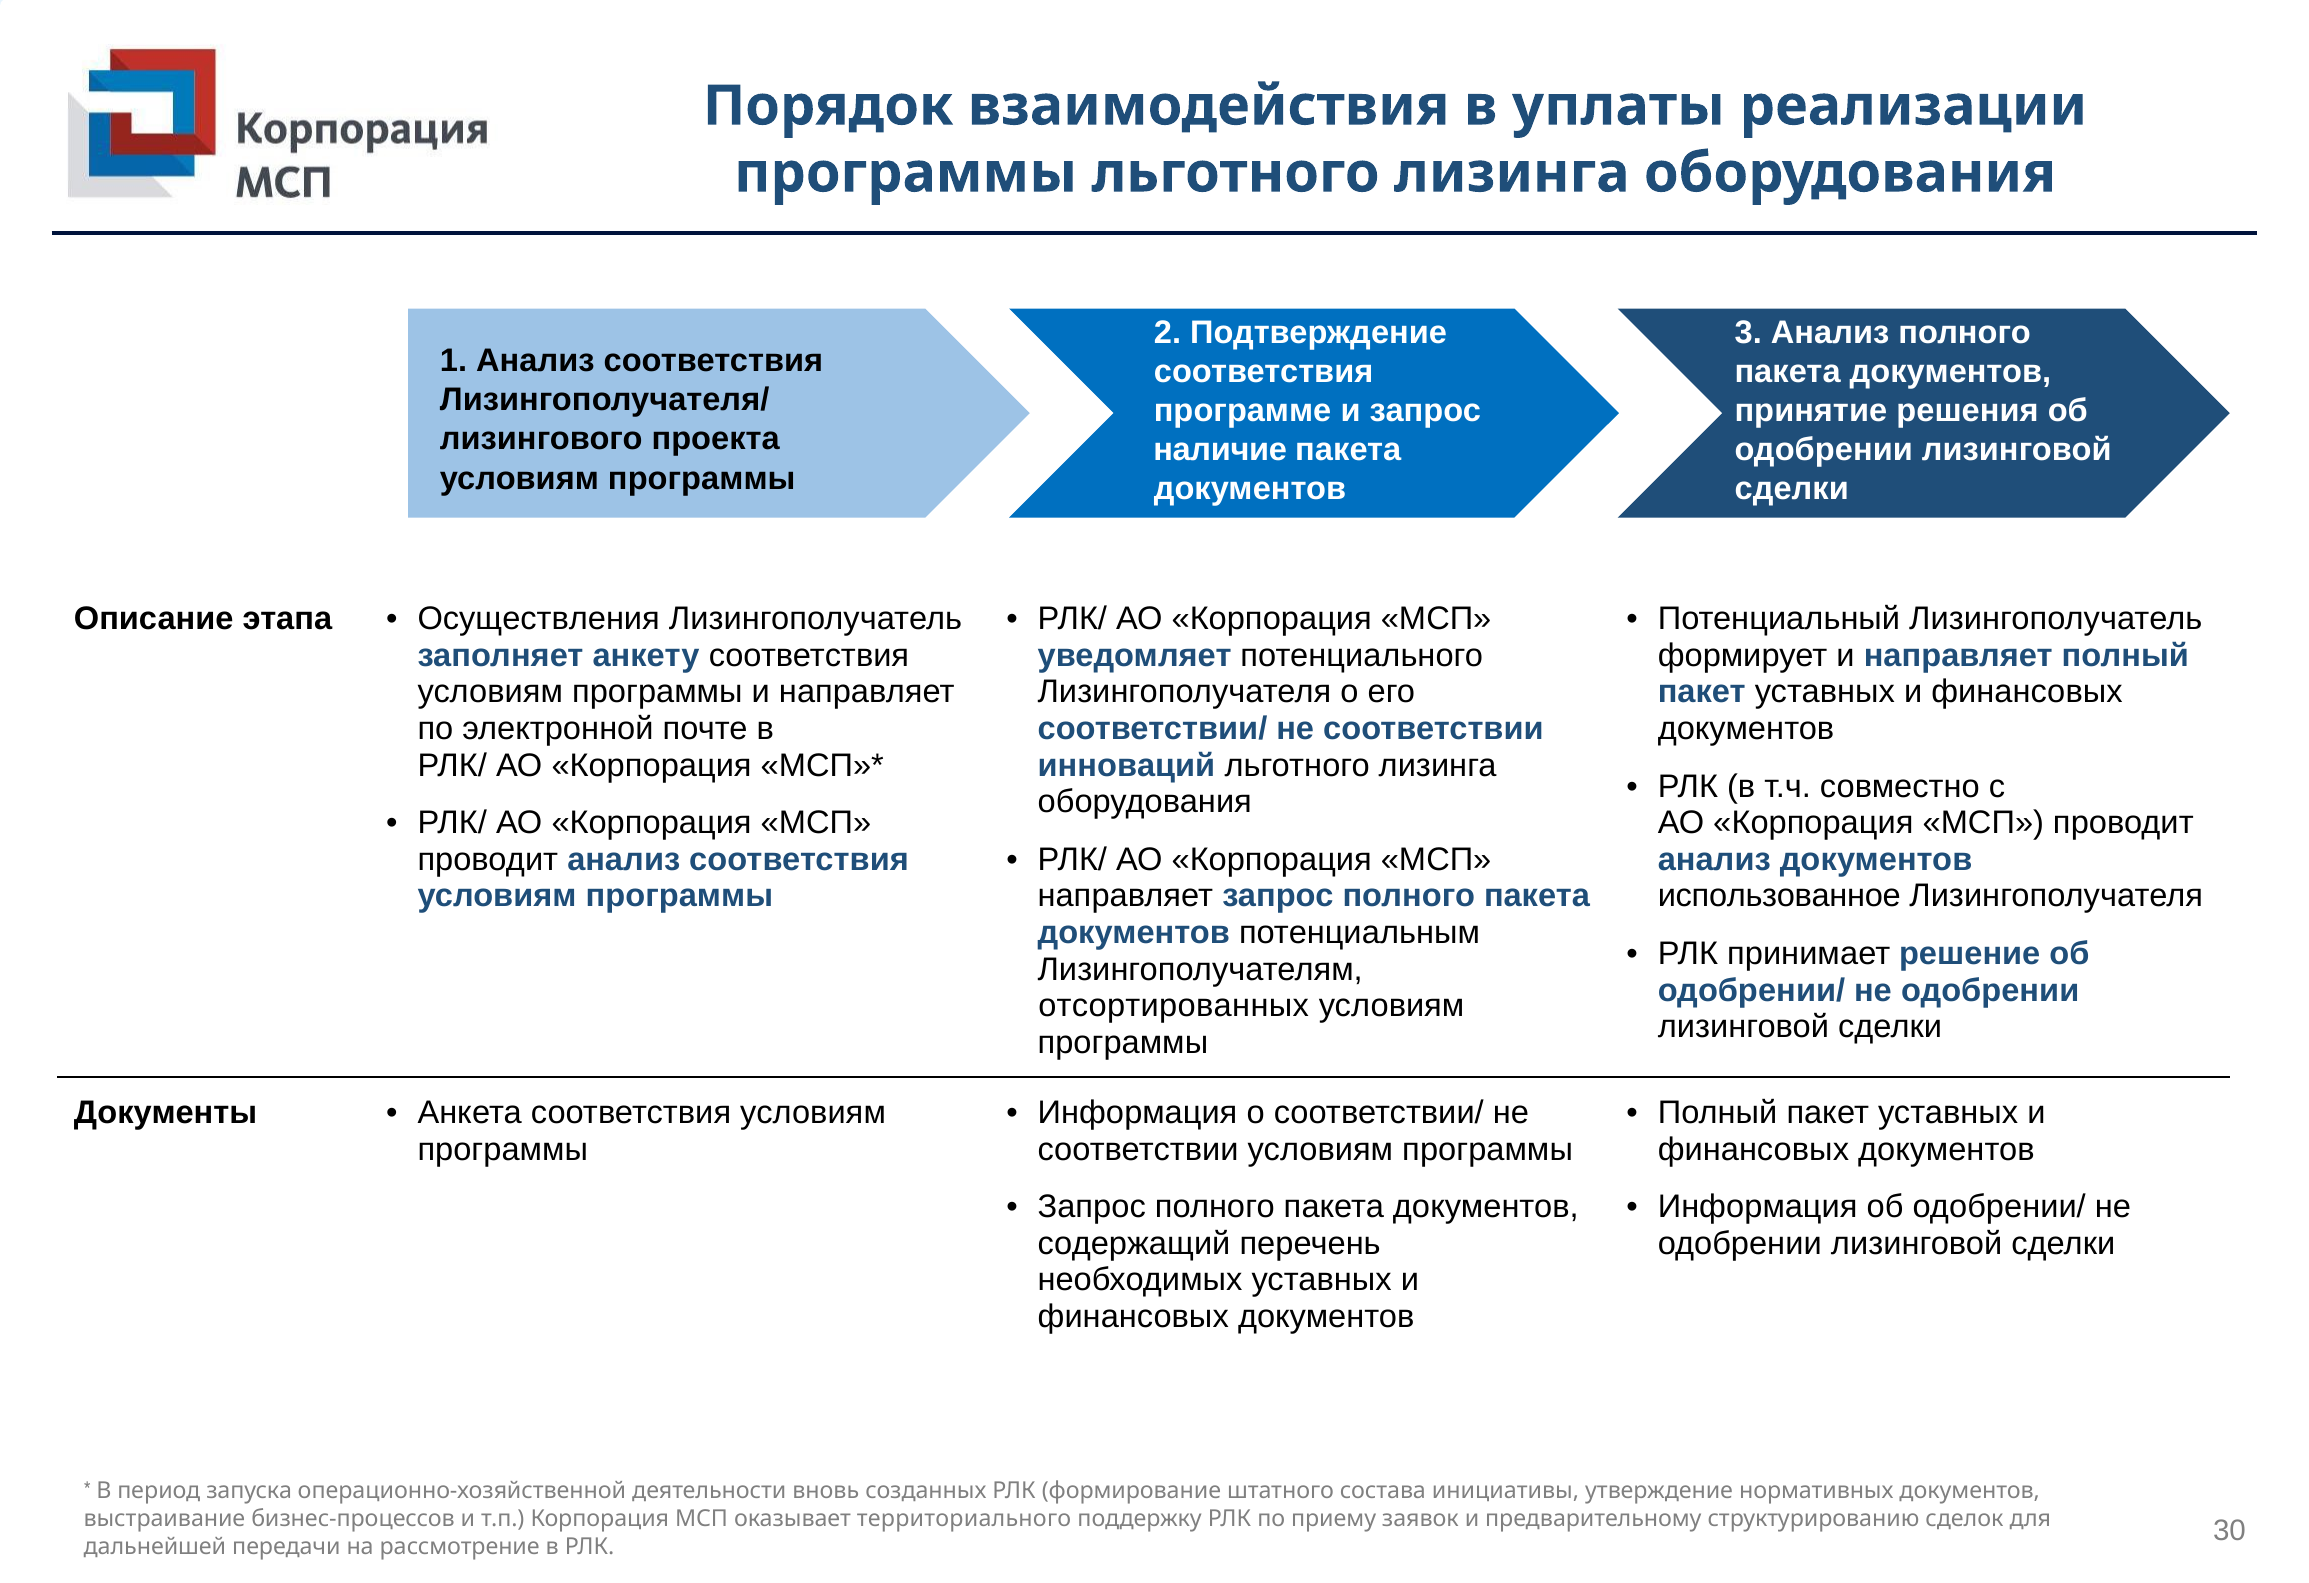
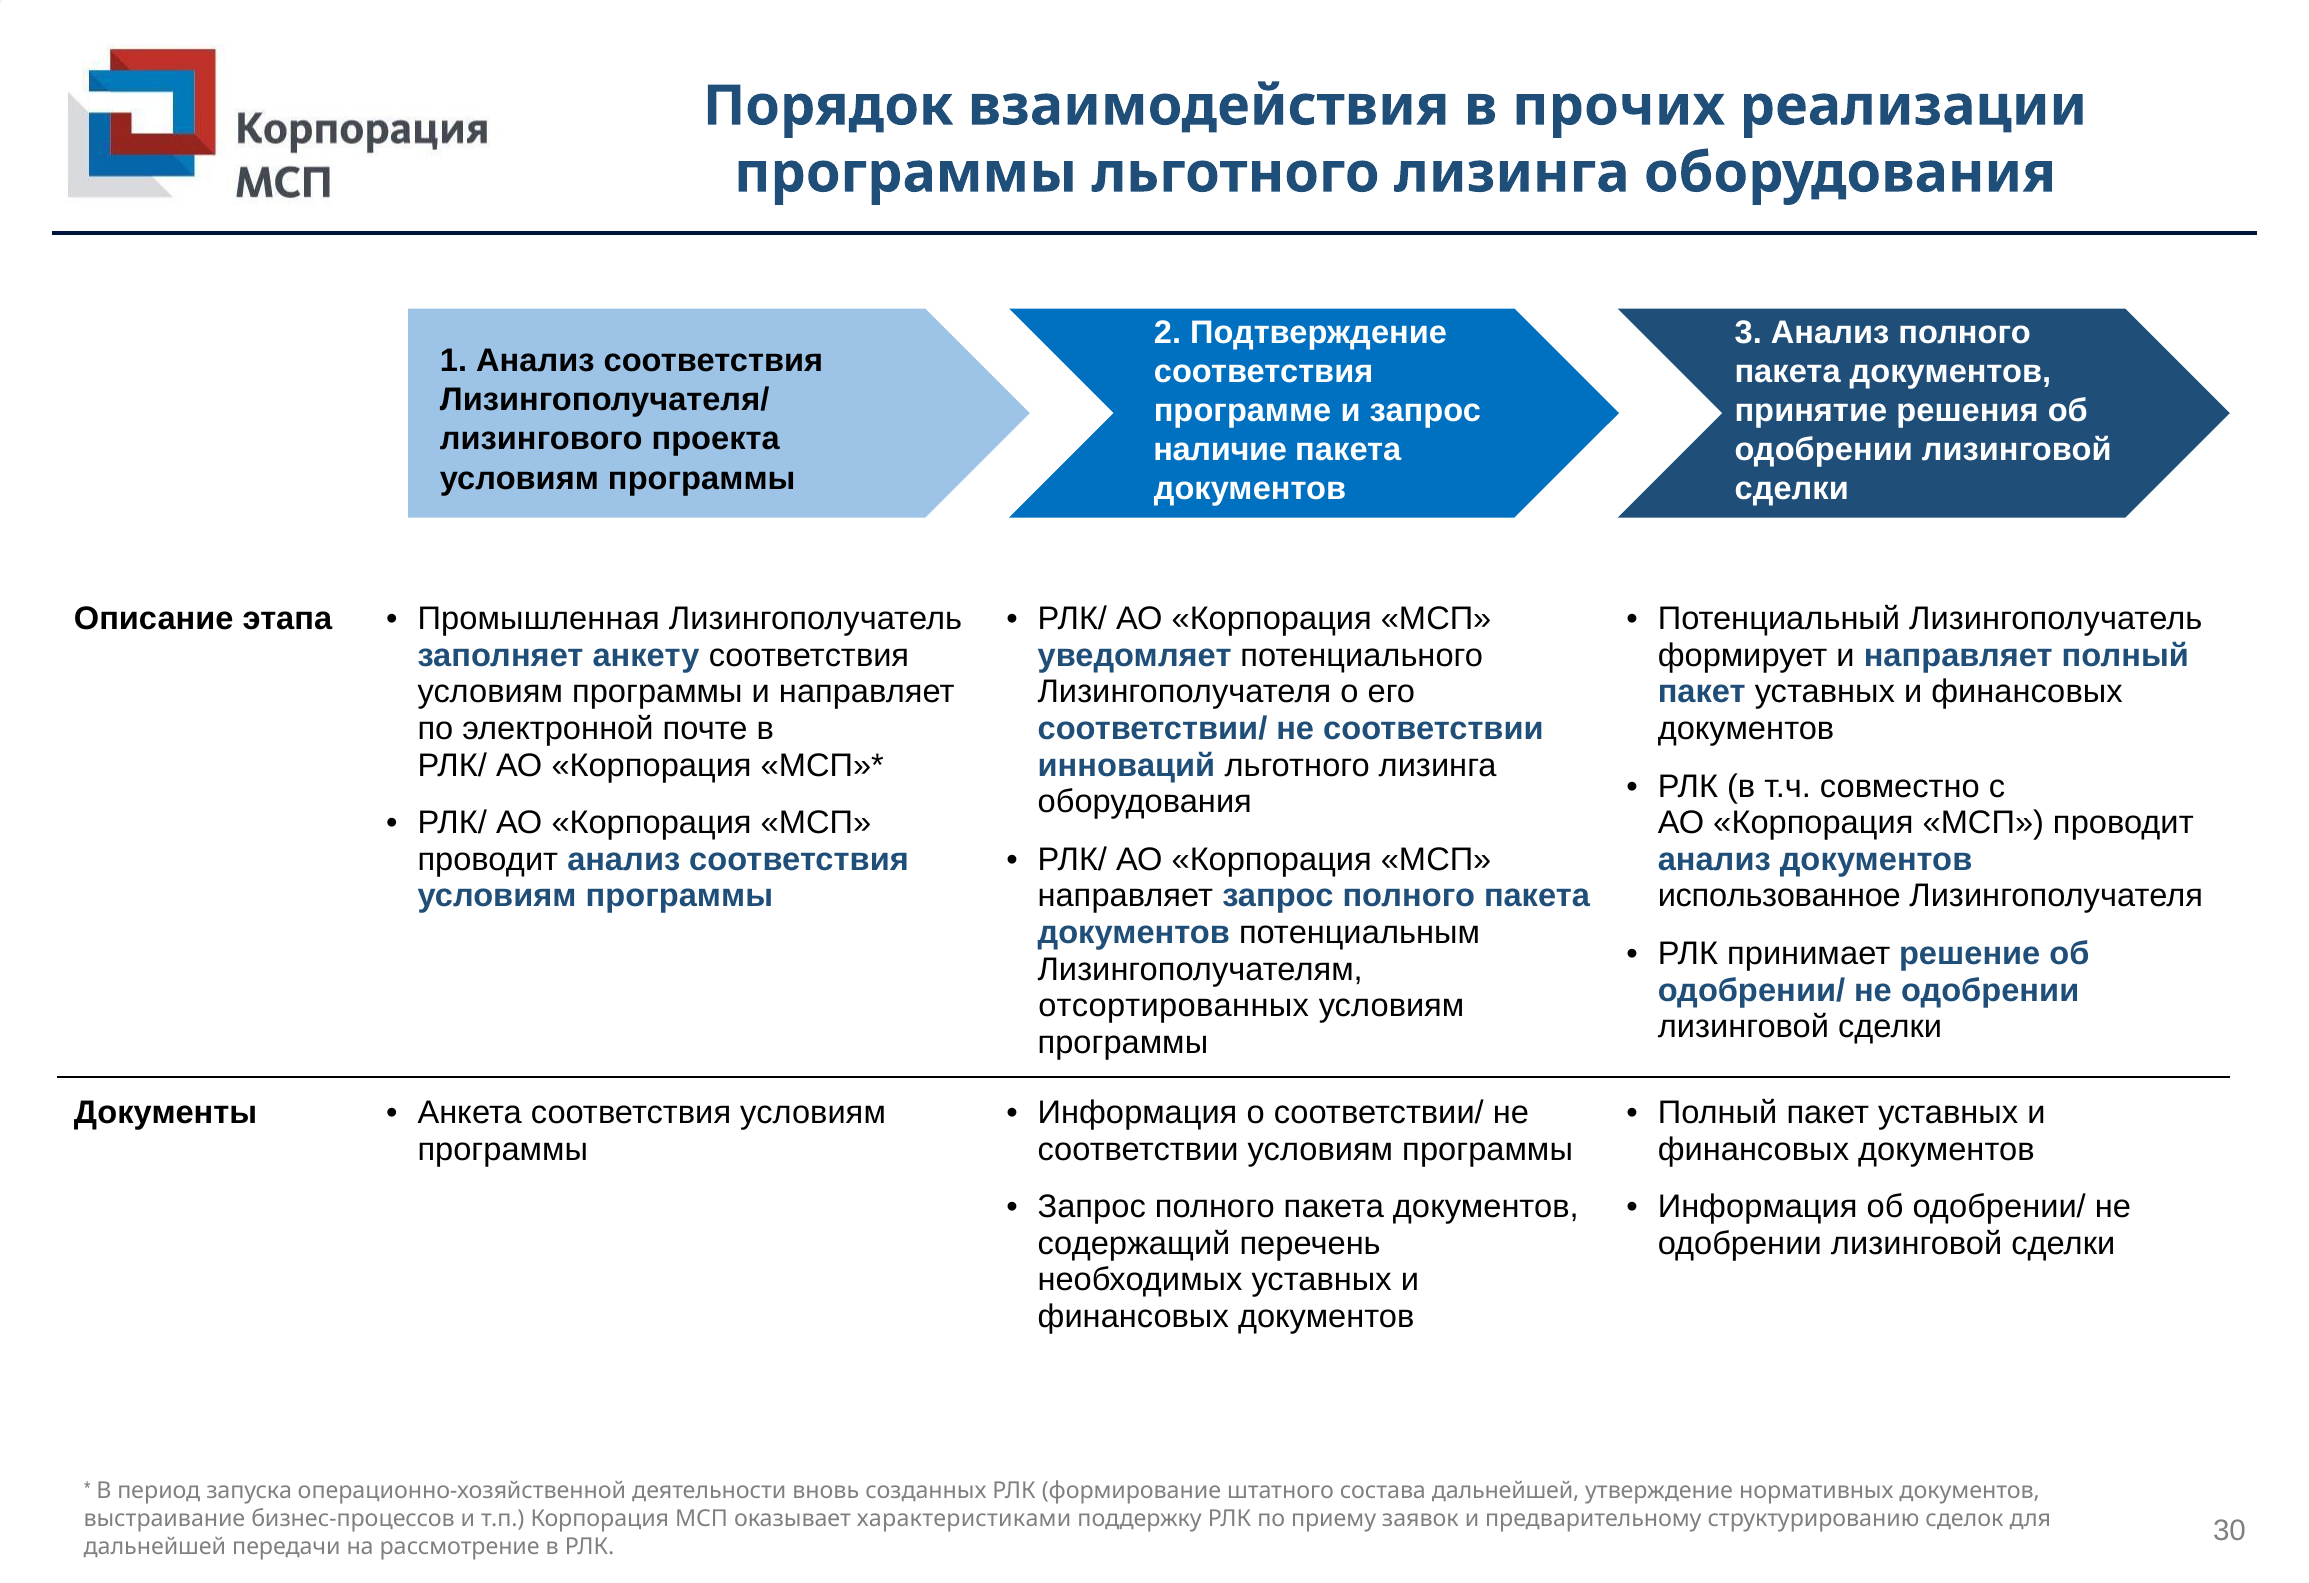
уплаты: уплаты -> прочих
Осуществления: Осуществления -> Промышленная
состава инициативы: инициативы -> дальнейшей
территориального: территориального -> характеристиками
